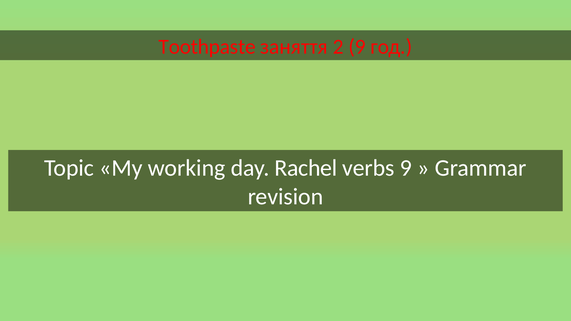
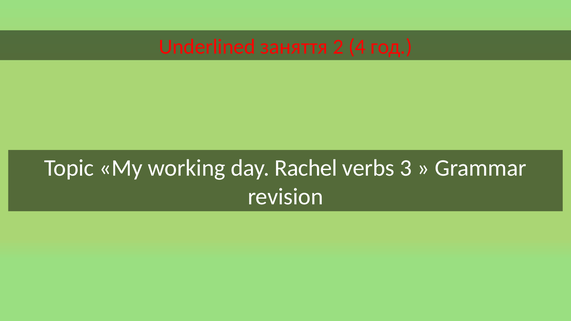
Toothpaste: Toothpaste -> Underlined
2 9: 9 -> 4
verbs 9: 9 -> 3
